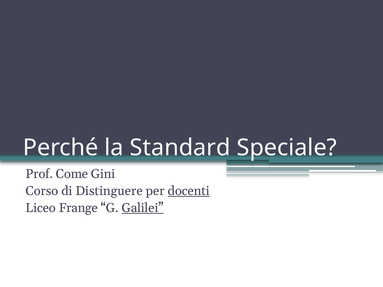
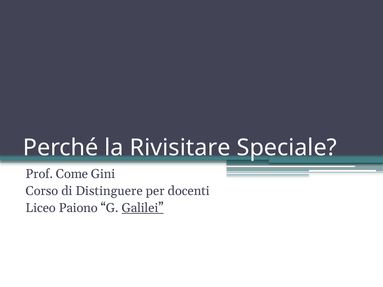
Standard: Standard -> Rivisitare
docenti underline: present -> none
Frange: Frange -> Paiono
